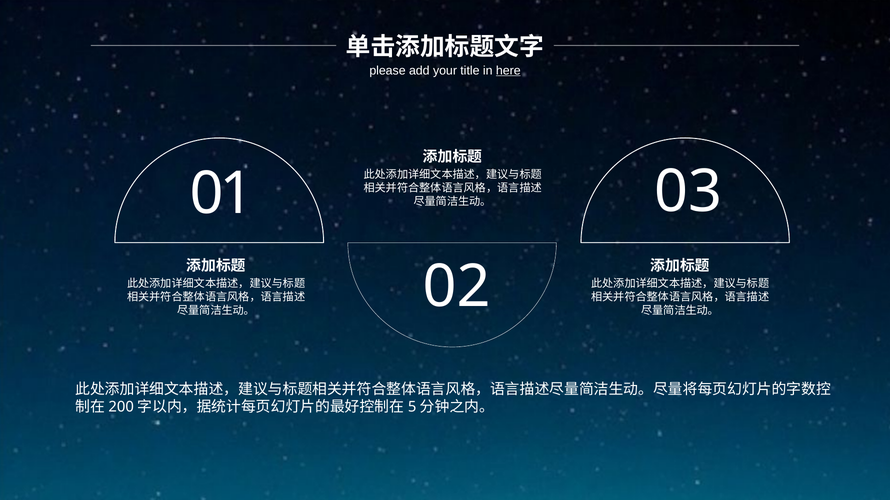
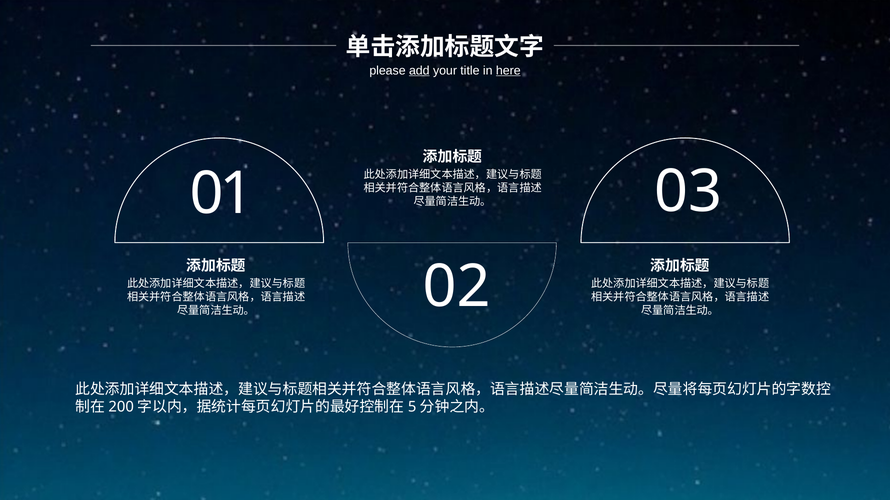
add underline: none -> present
